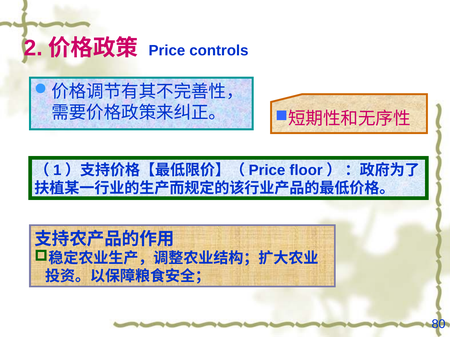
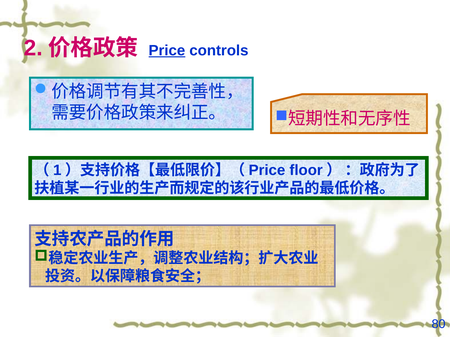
Price underline: none -> present
